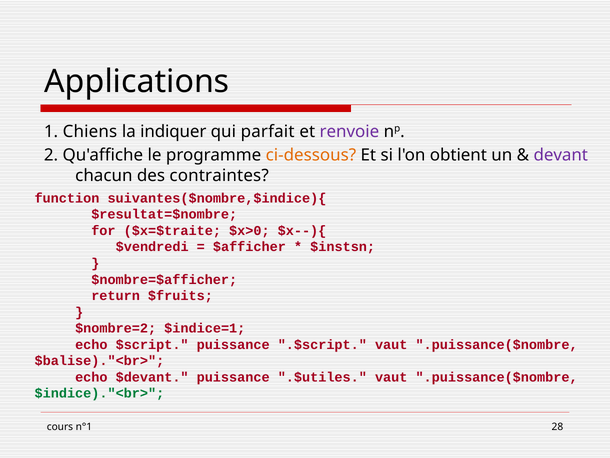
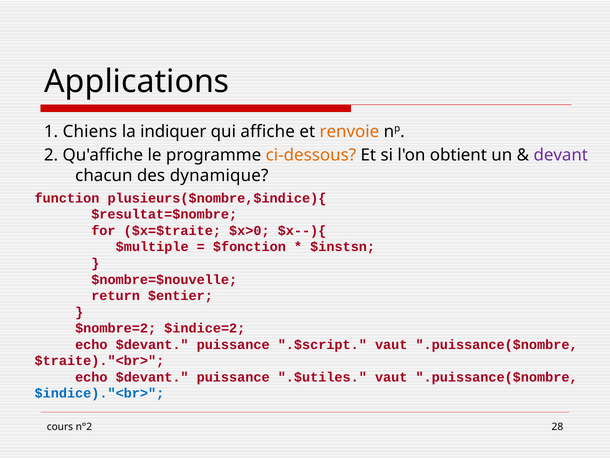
parfait: parfait -> affiche
renvoie colour: purple -> orange
contraintes: contraintes -> dynamique
suivantes($nombre,$indice){: suivantes($nombre,$indice){ -> plusieurs($nombre,$indice){
$vendredi: $vendredi -> $multiple
$afficher: $afficher -> $fonction
$nombre=$afficher: $nombre=$afficher -> $nombre=$nouvelle
$fruits: $fruits -> $entier
$indice=1: $indice=1 -> $indice=2
$script at (152, 344): $script -> $devant
$balise)."<br>: $balise)."<br> -> $traite)."<br>
$indice)."<br> colour: green -> blue
n°1: n°1 -> n°2
